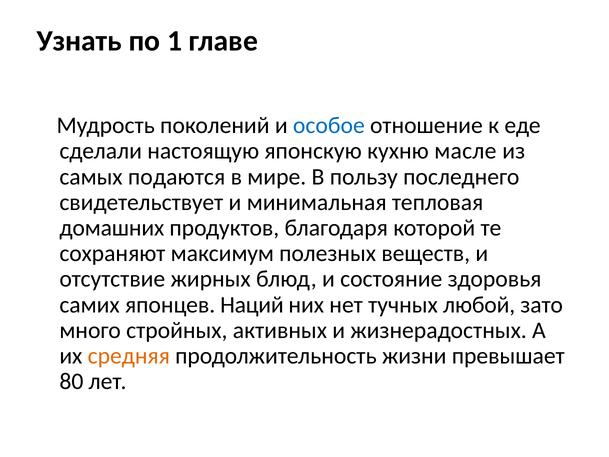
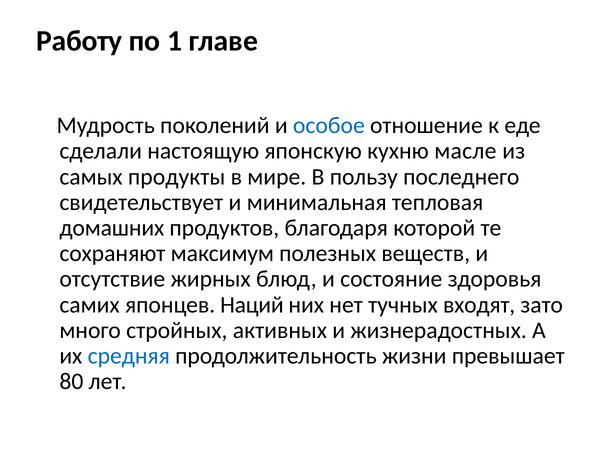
Узнать: Узнать -> Работу
подаются: подаются -> продукты
любой: любой -> входят
средняя colour: orange -> blue
